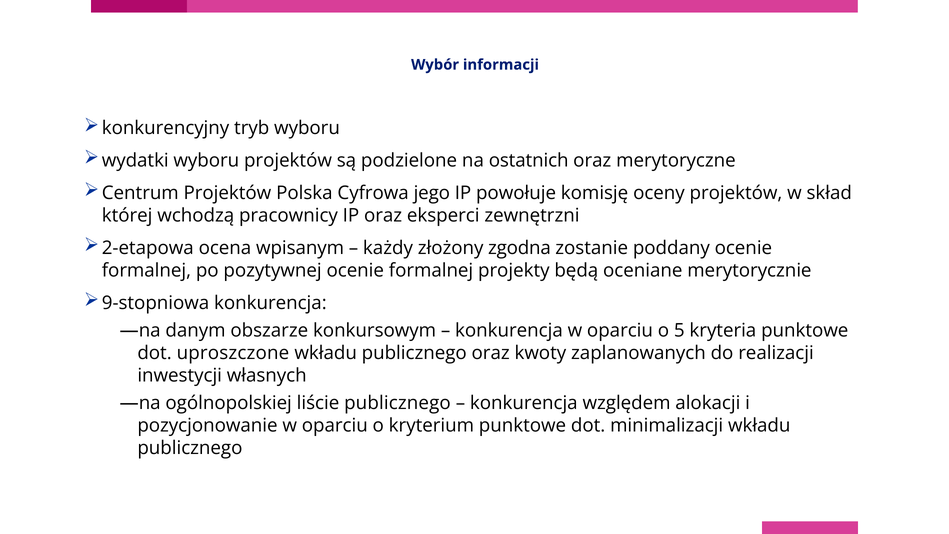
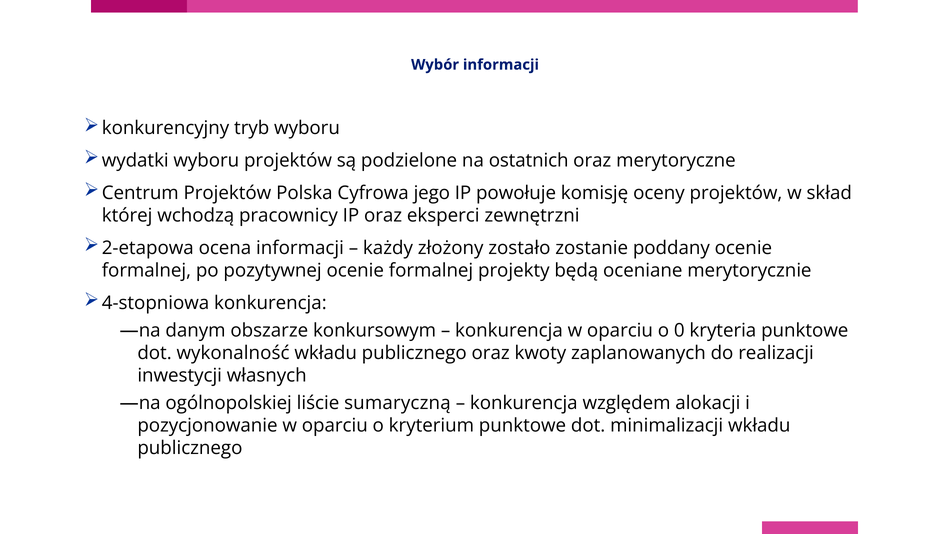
ocena wpisanym: wpisanym -> informacji
zgodna: zgodna -> zostało
9-stopniowa: 9-stopniowa -> 4-stopniowa
5: 5 -> 0
uproszczone: uproszczone -> wykonalność
liście publicznego: publicznego -> sumaryczną
